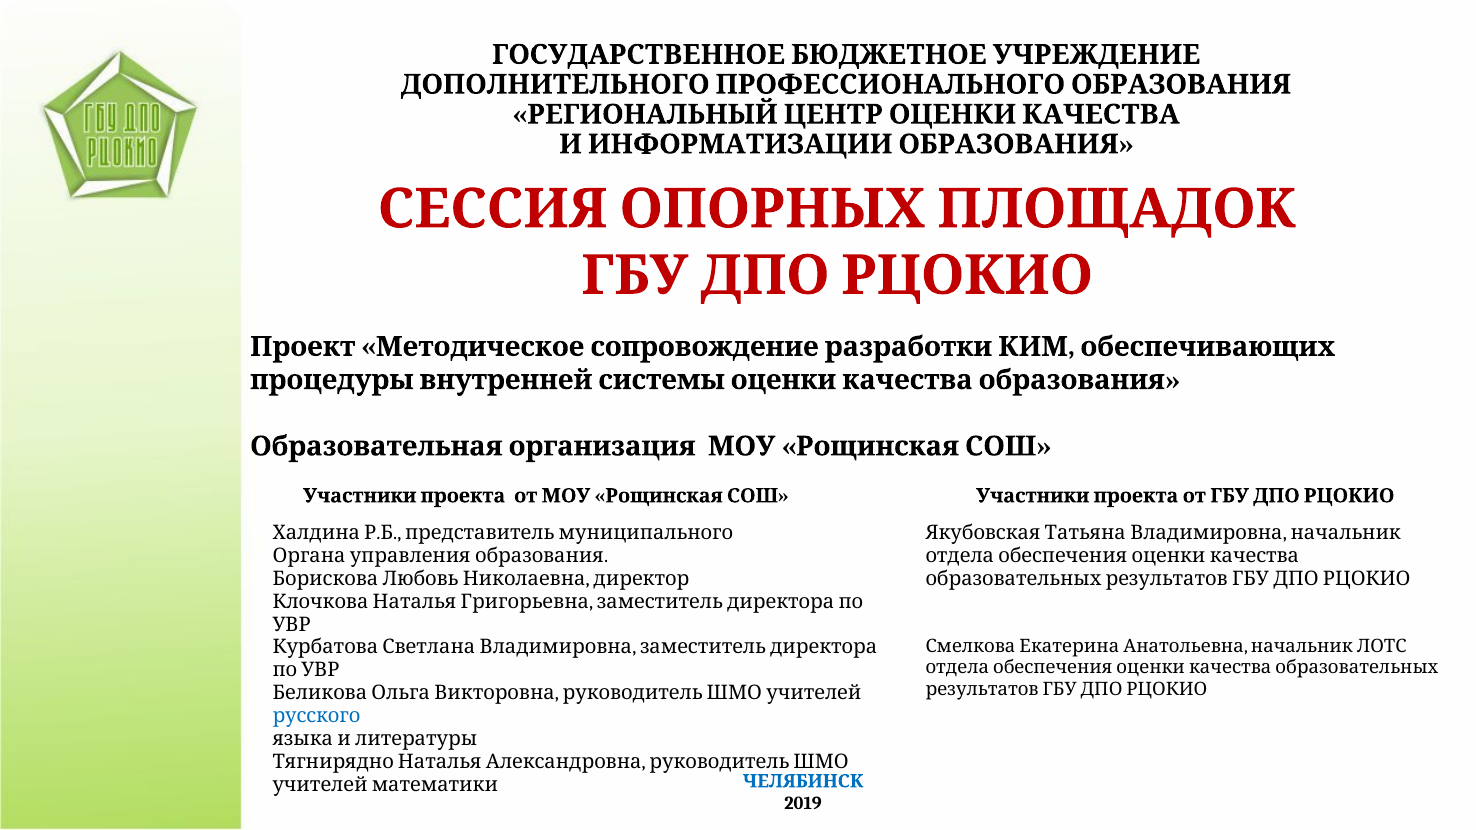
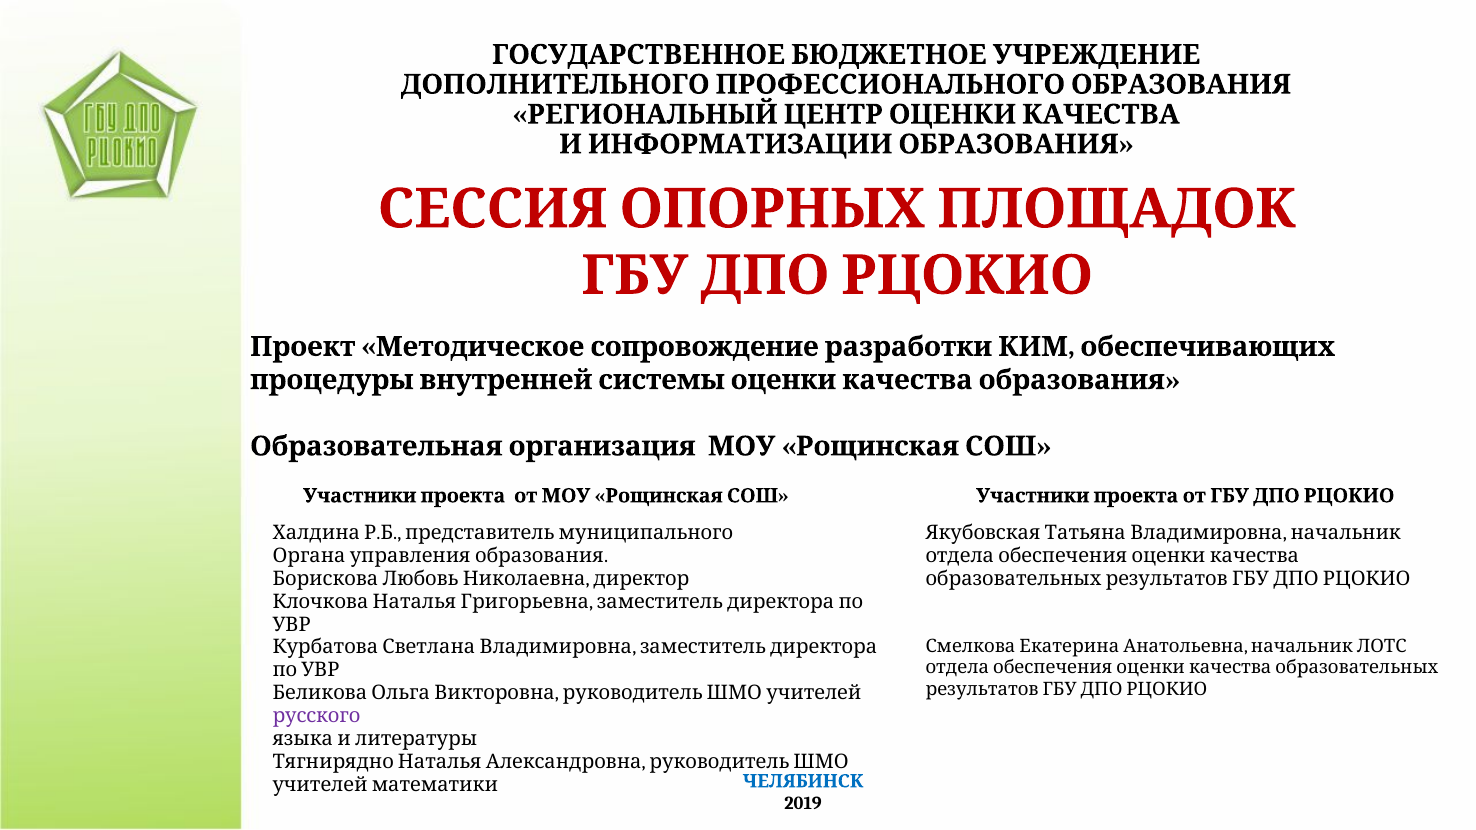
русского colour: blue -> purple
